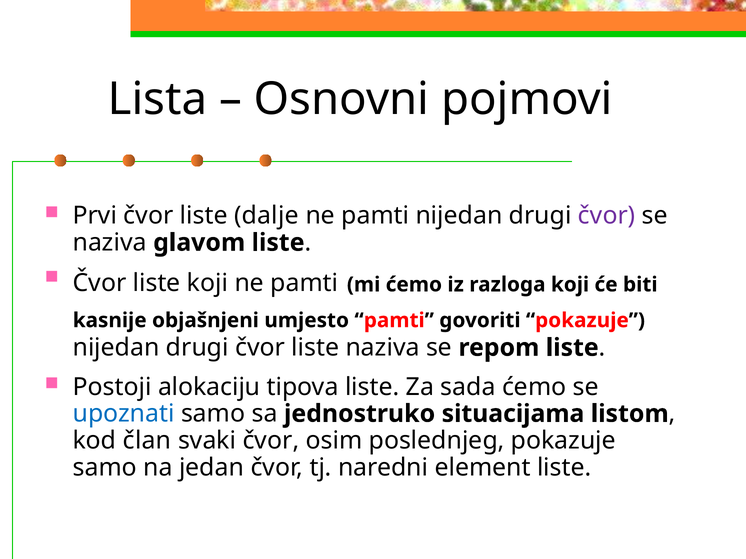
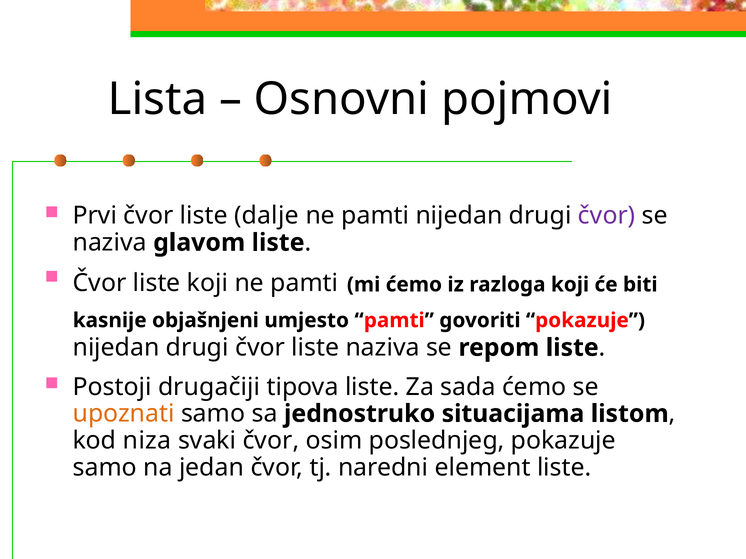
alokaciju: alokaciju -> drugačiji
upoznati colour: blue -> orange
član: član -> niza
